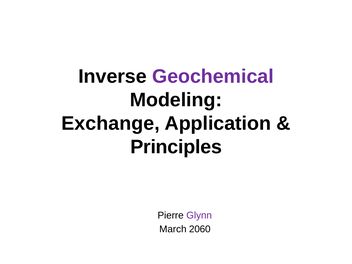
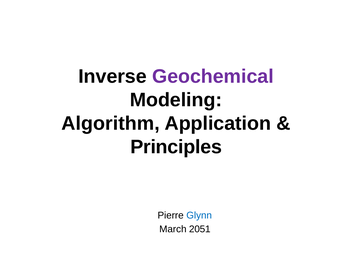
Exchange: Exchange -> Algorithm
Glynn colour: purple -> blue
2060: 2060 -> 2051
